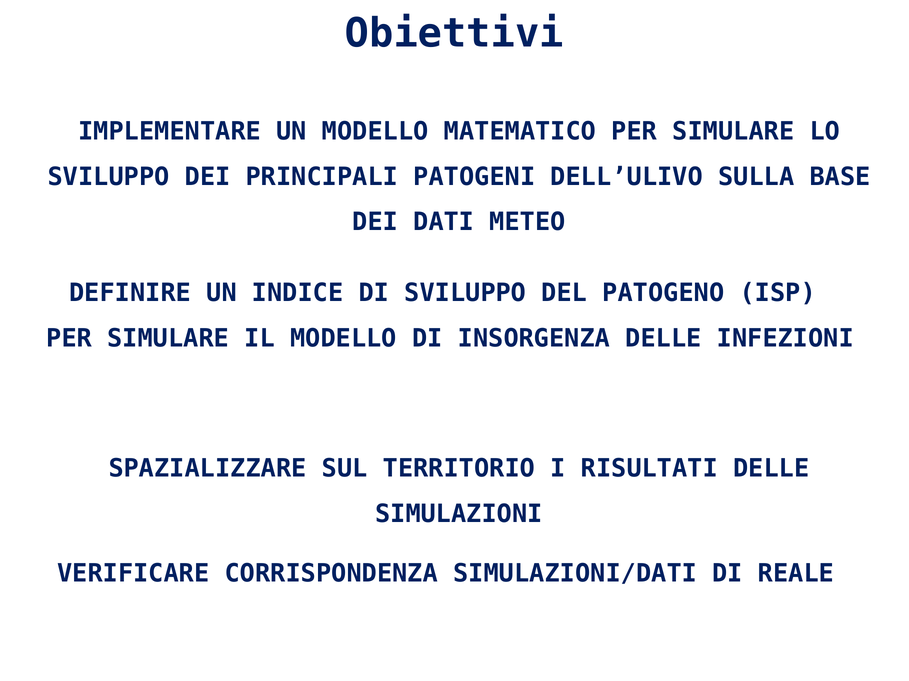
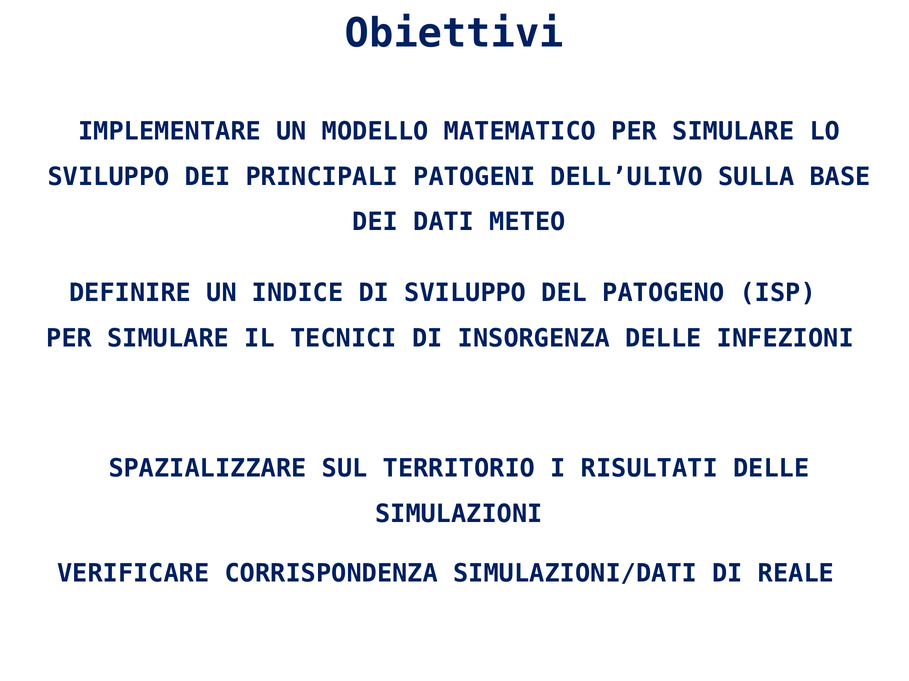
IL MODELLO: MODELLO -> TECNICI
